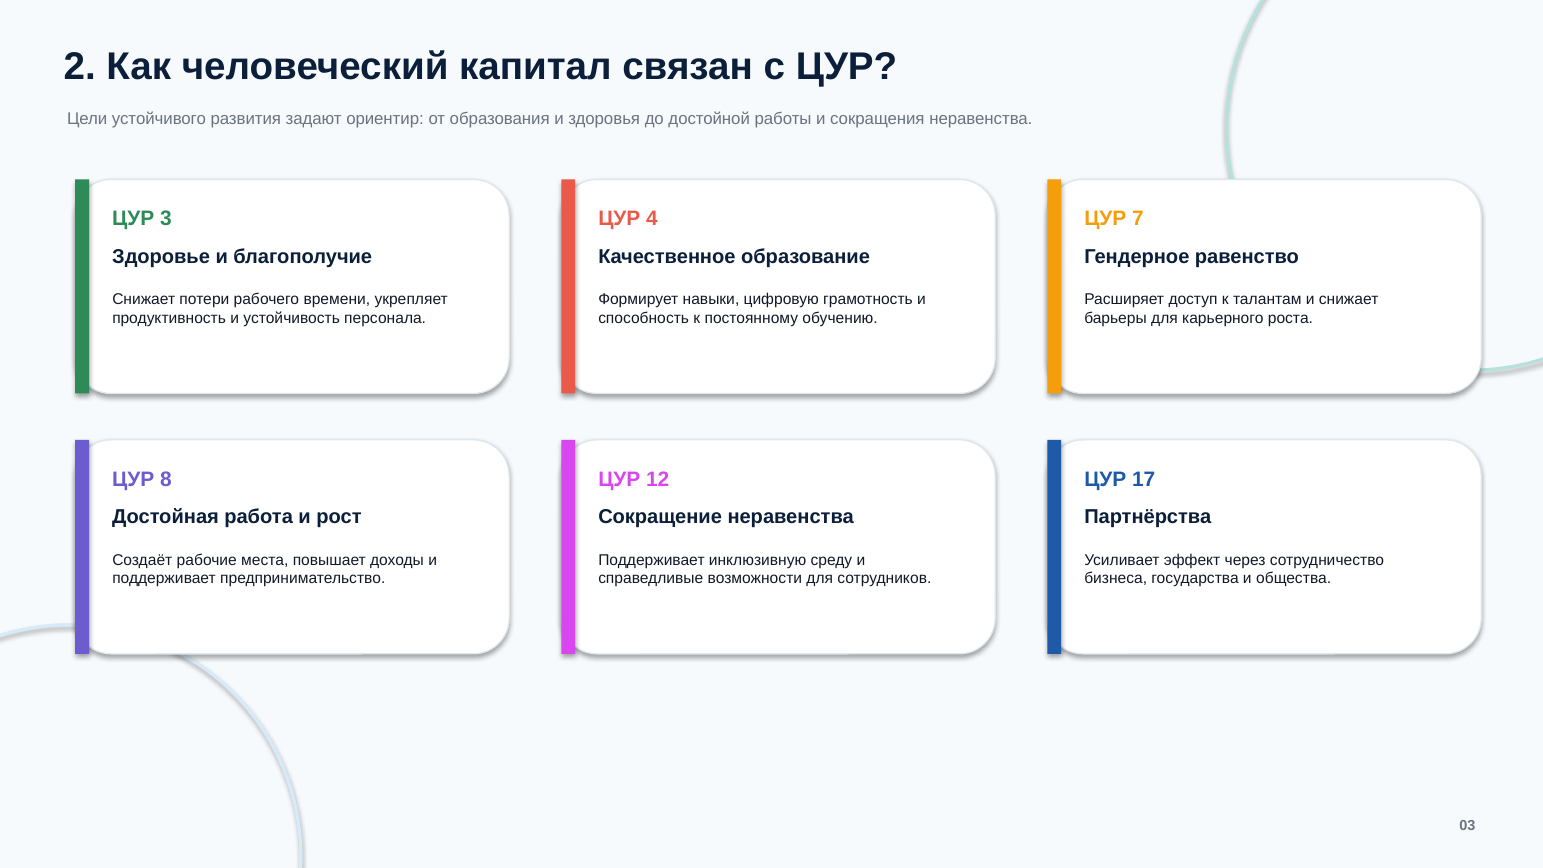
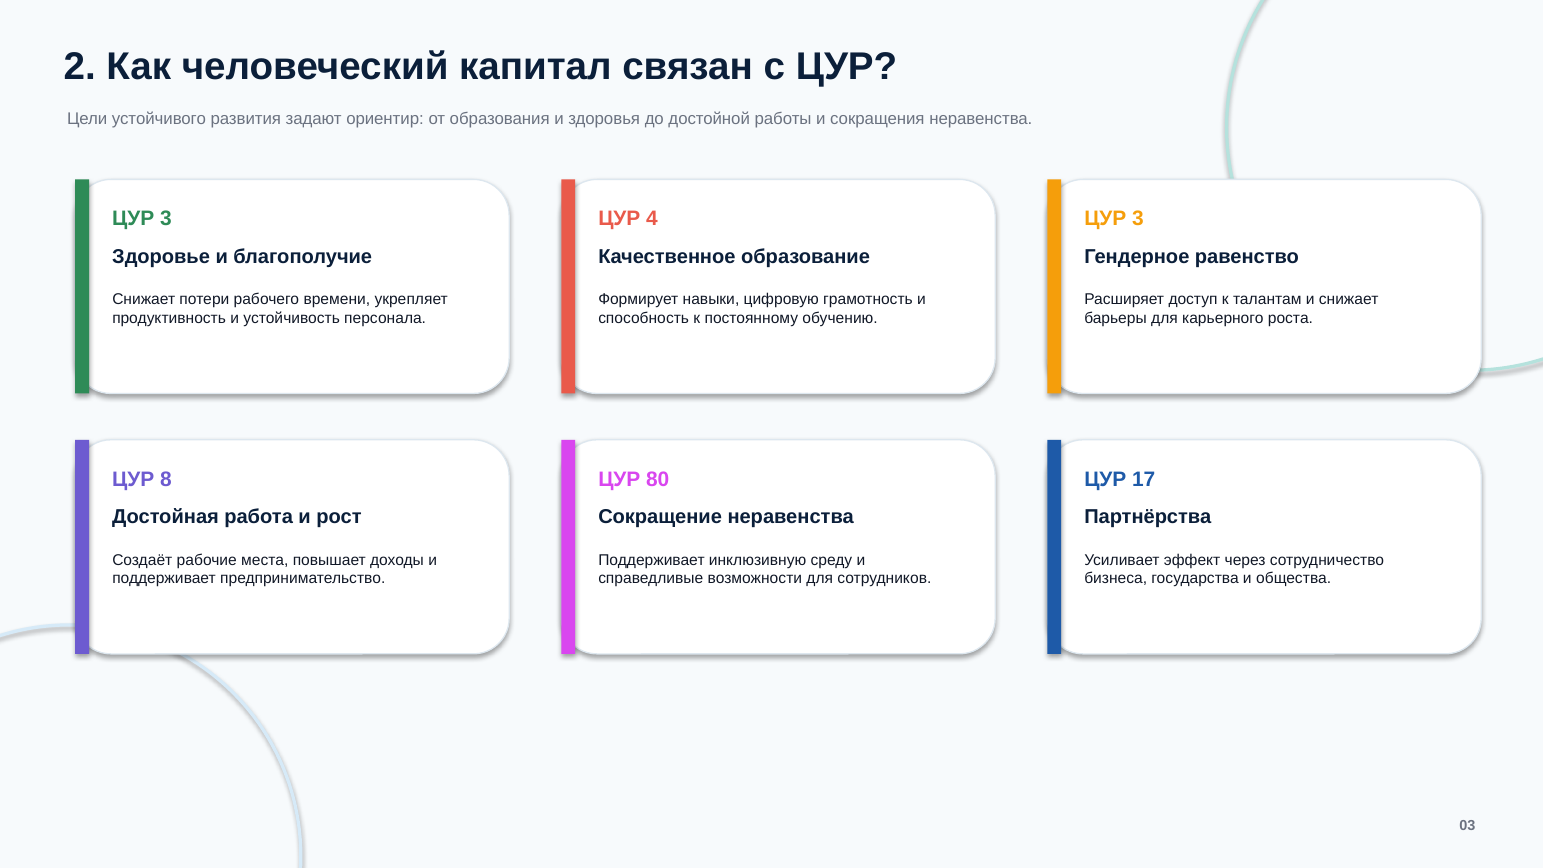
7 at (1138, 219): 7 -> 3
12: 12 -> 80
